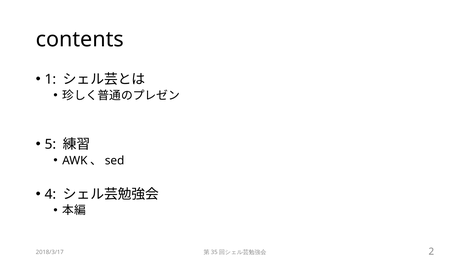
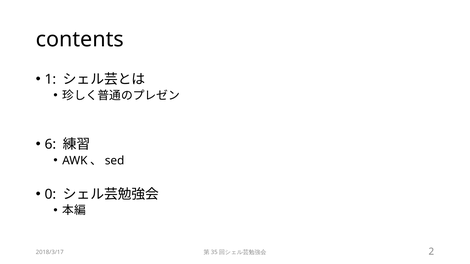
5: 5 -> 6
4: 4 -> 0
